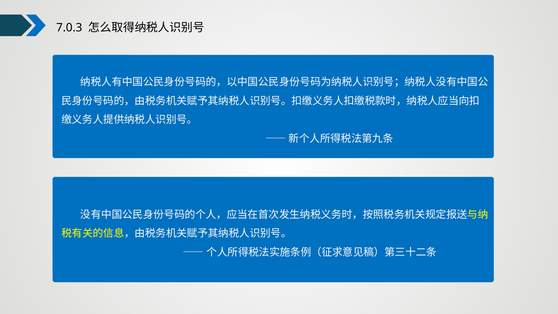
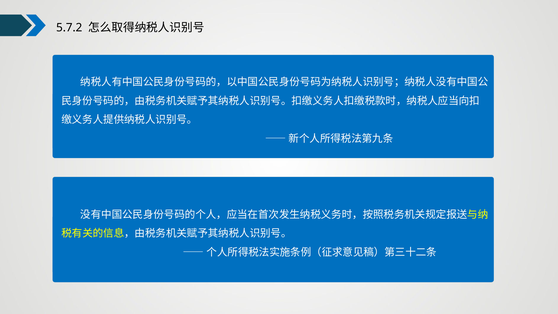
7.0.3: 7.0.3 -> 5.7.2
